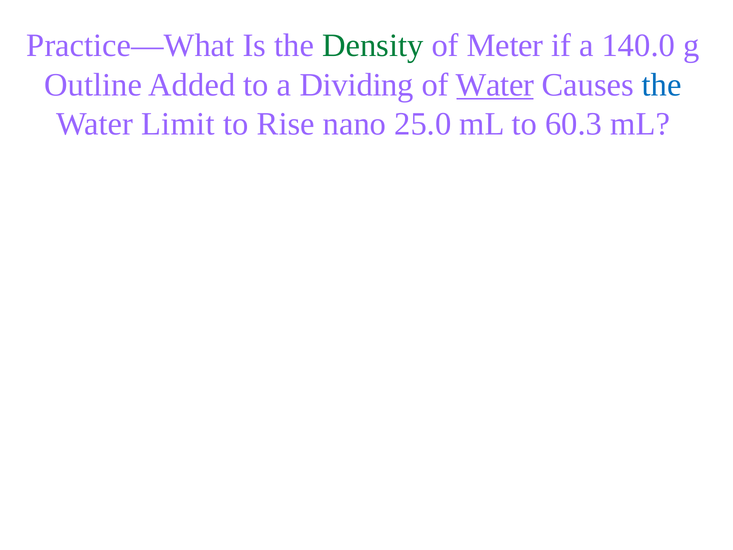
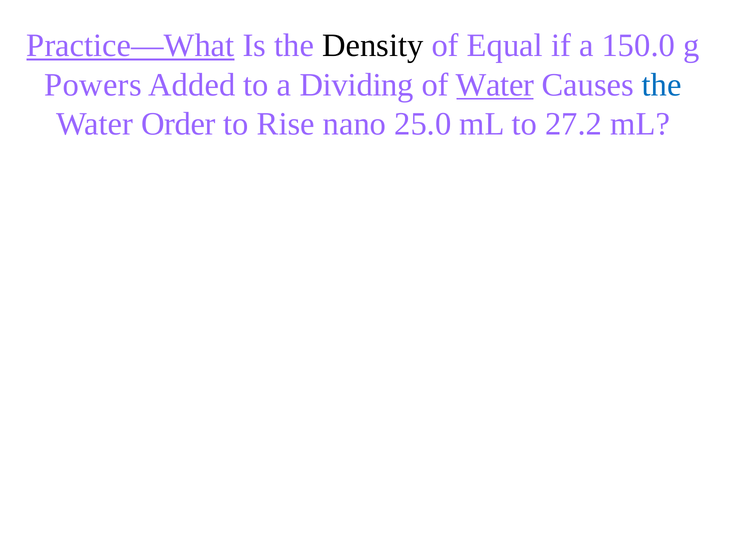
Practice—What underline: none -> present
Density colour: green -> black
Meter: Meter -> Equal
140.0: 140.0 -> 150.0
Outline: Outline -> Powers
Limit: Limit -> Order
60.3: 60.3 -> 27.2
